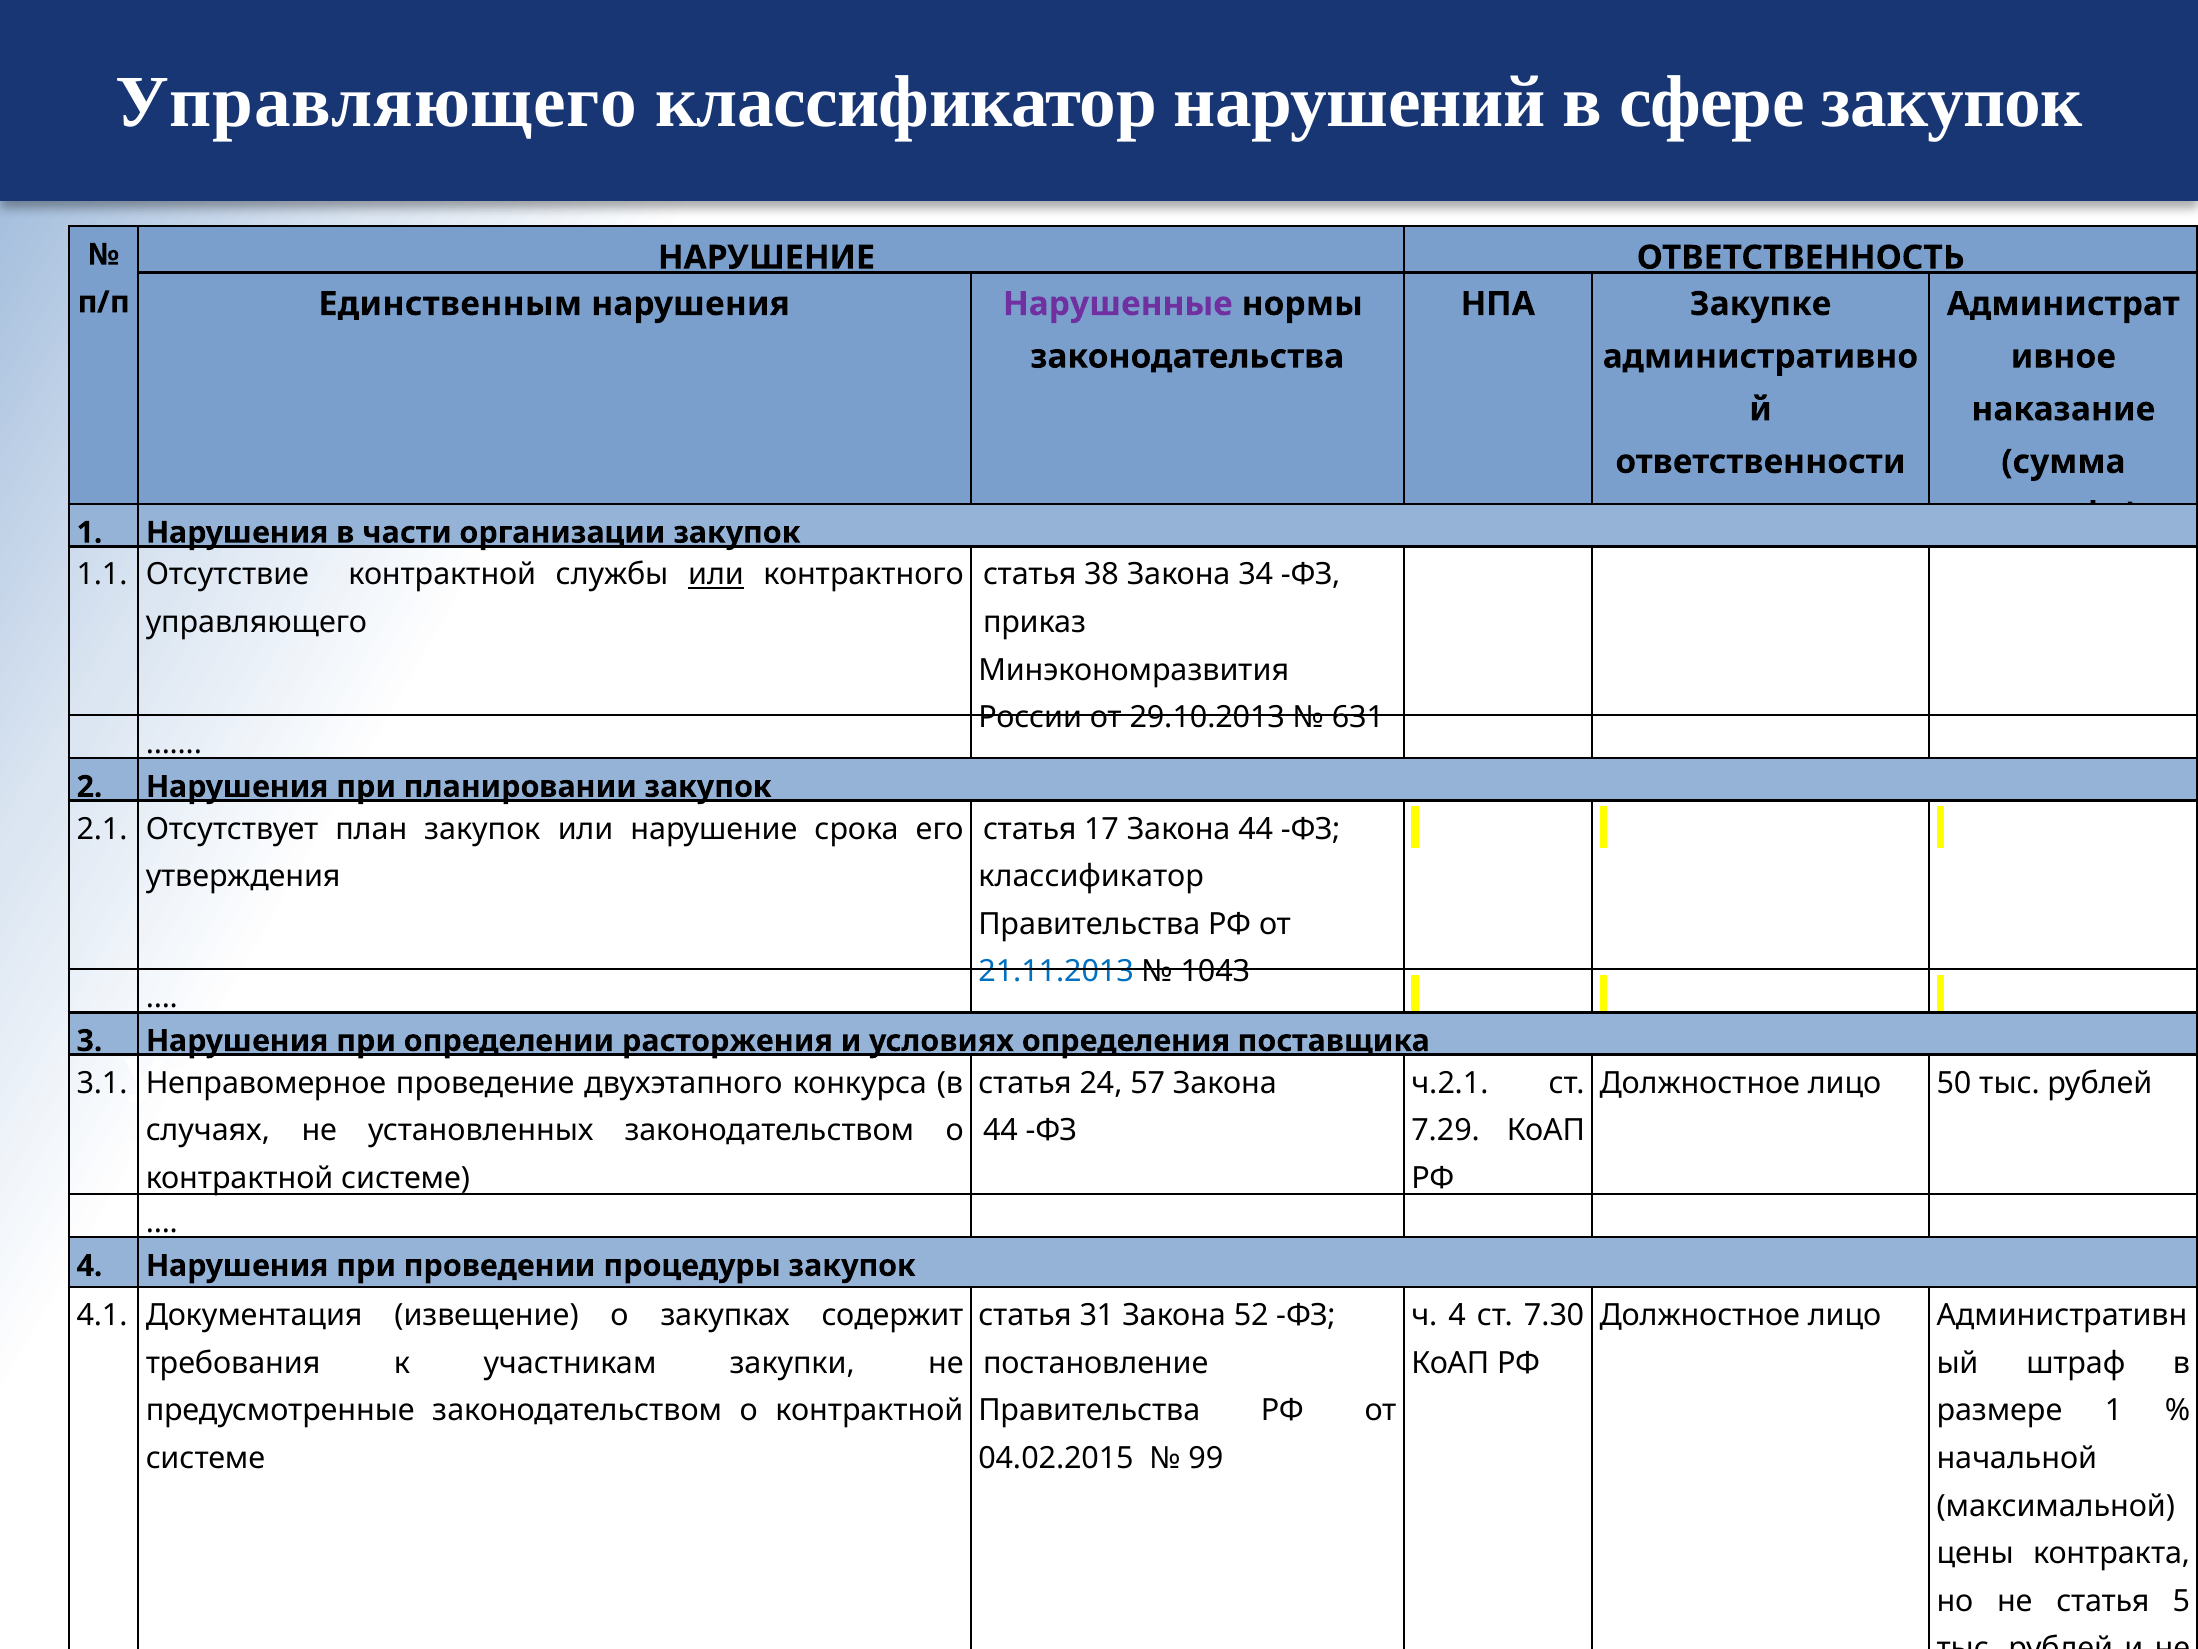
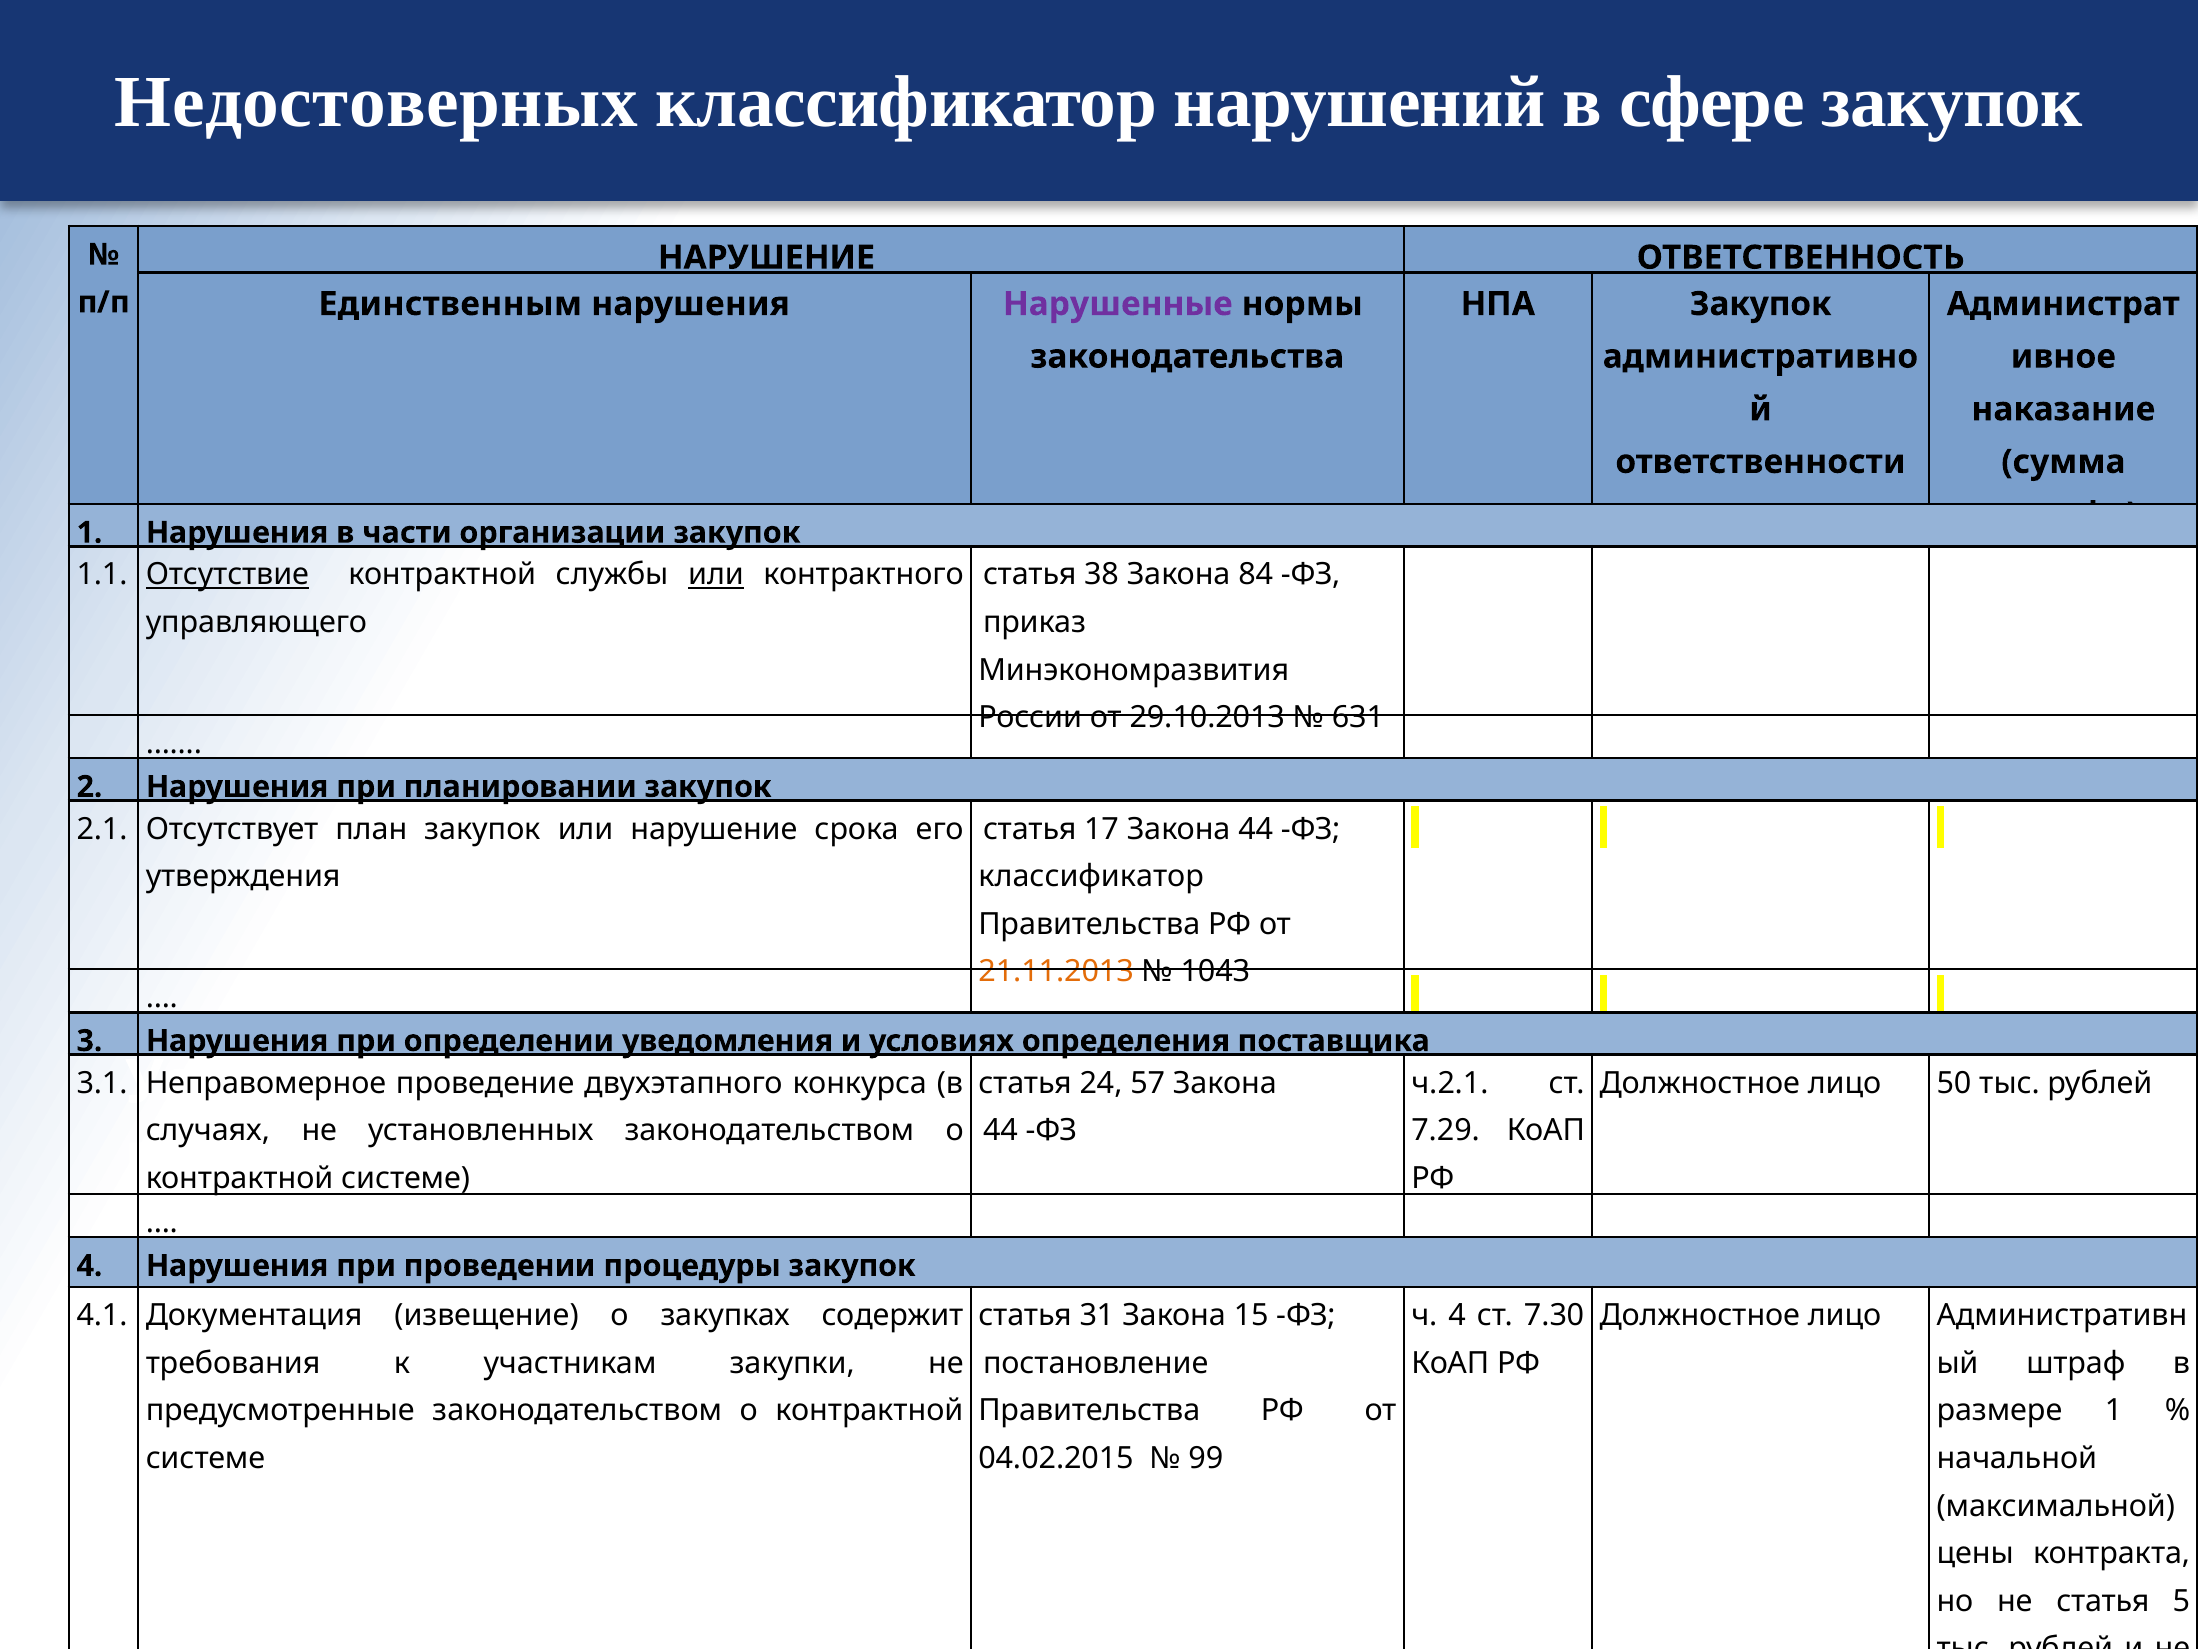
Управляющего at (376, 102): Управляющего -> Недостоверных
НПА Закупке: Закупке -> Закупок
Отсутствие underline: none -> present
34: 34 -> 84
21.11.2013 colour: blue -> orange
расторжения: расторжения -> уведомления
52: 52 -> 15
